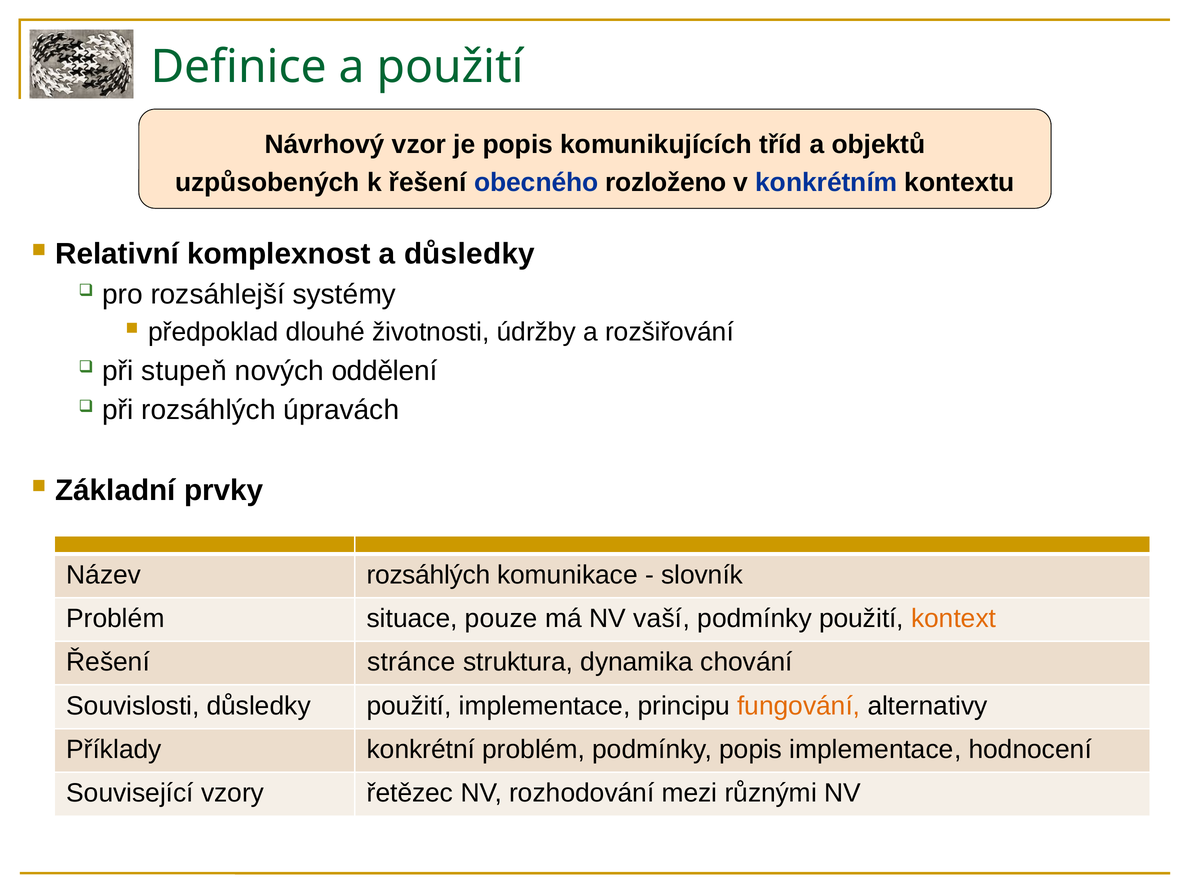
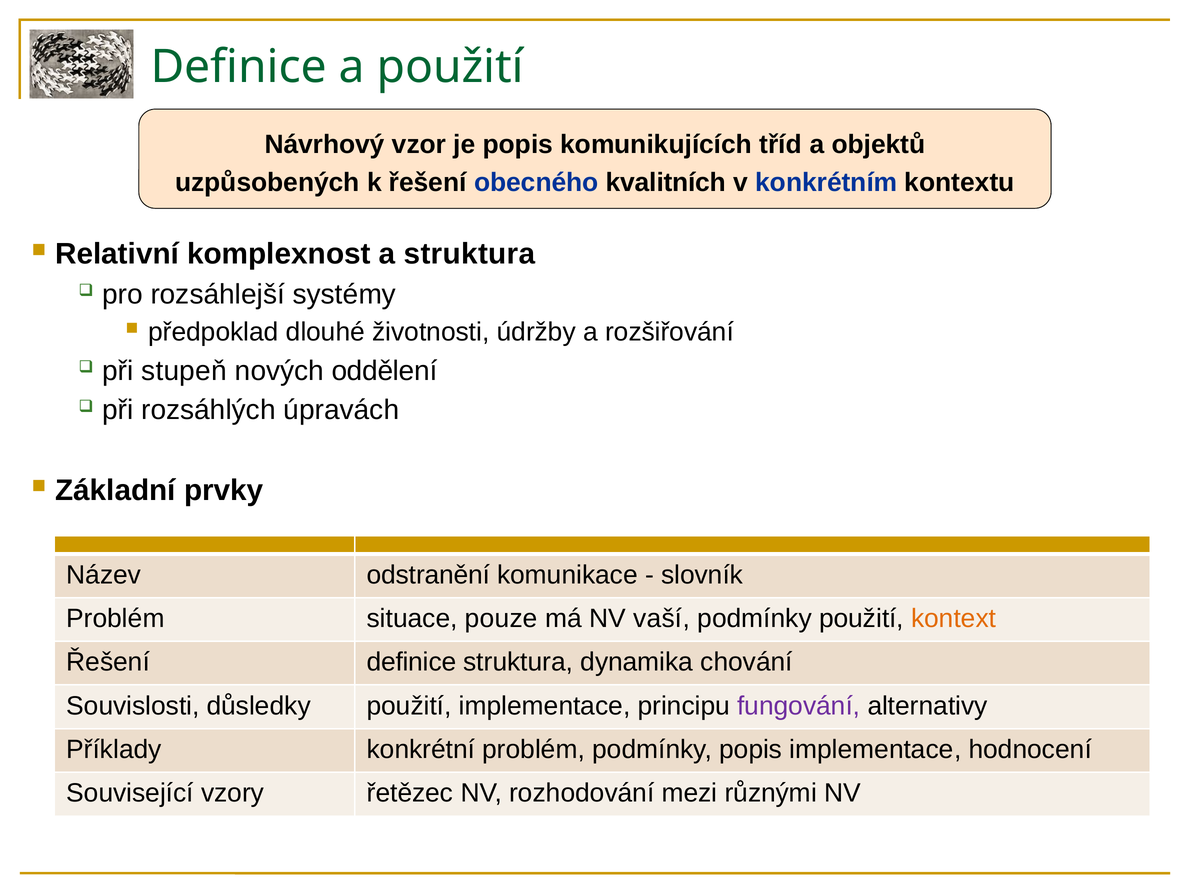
rozloženo: rozloženo -> kvalitních
a důsledky: důsledky -> struktura
Název rozsáhlých: rozsáhlých -> odstranění
Řešení stránce: stránce -> definice
fungování colour: orange -> purple
